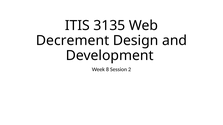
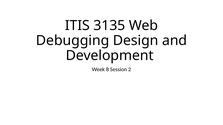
Decrement: Decrement -> Debugging
